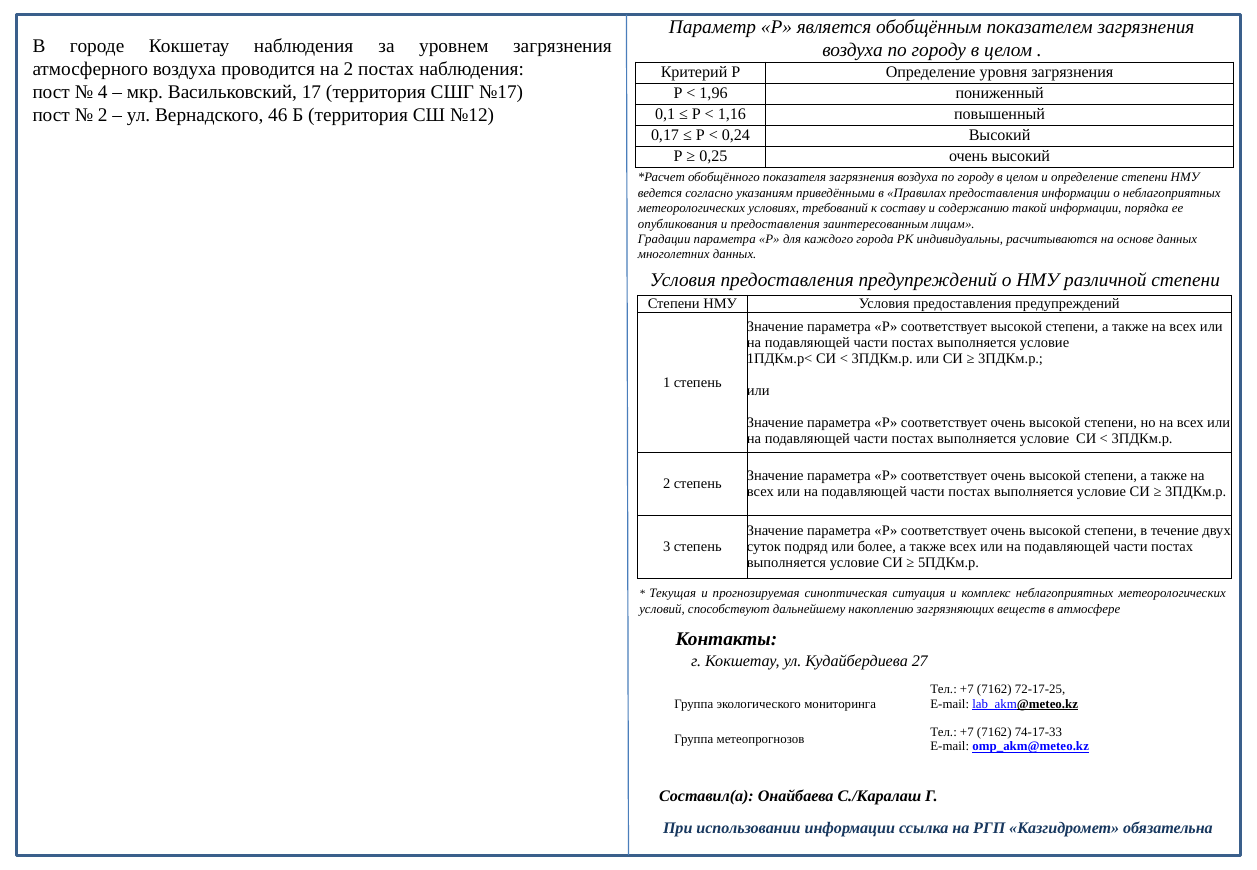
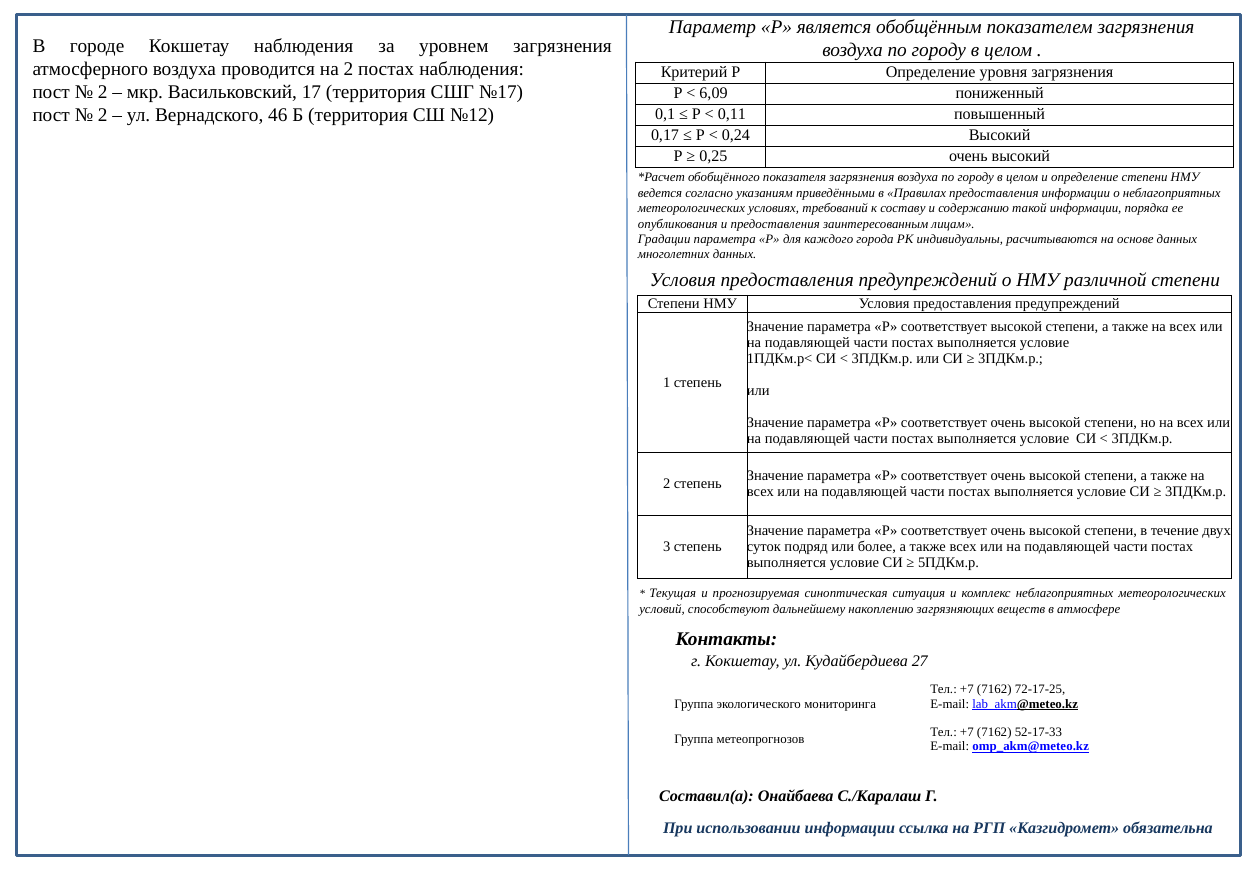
4 at (103, 92): 4 -> 2
1,96: 1,96 -> 6,09
1,16: 1,16 -> 0,11
74-17-33: 74-17-33 -> 52-17-33
